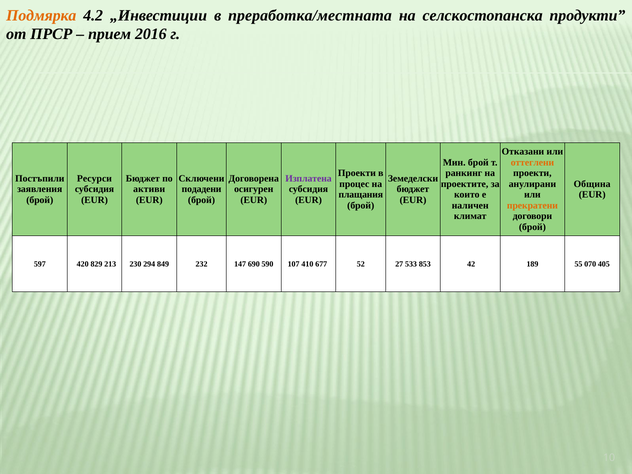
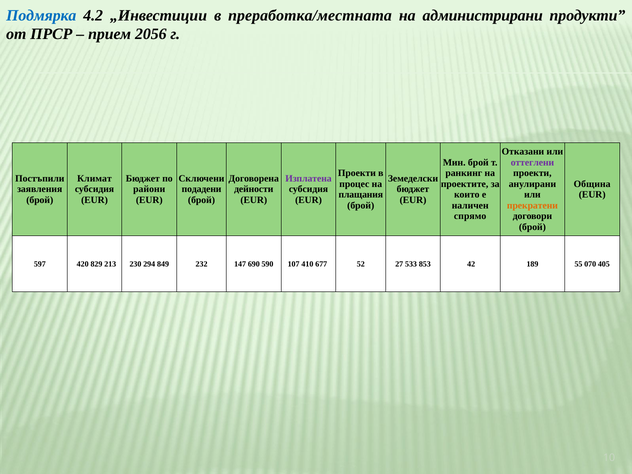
Подмярка colour: orange -> blue
селскостопанска: селскостопанска -> администрирани
2016: 2016 -> 2056
оттеглени colour: orange -> purple
Ресурси: Ресурси -> Климат
активи: активи -> райони
осигурен: осигурен -> дейности
климат: климат -> спрямо
